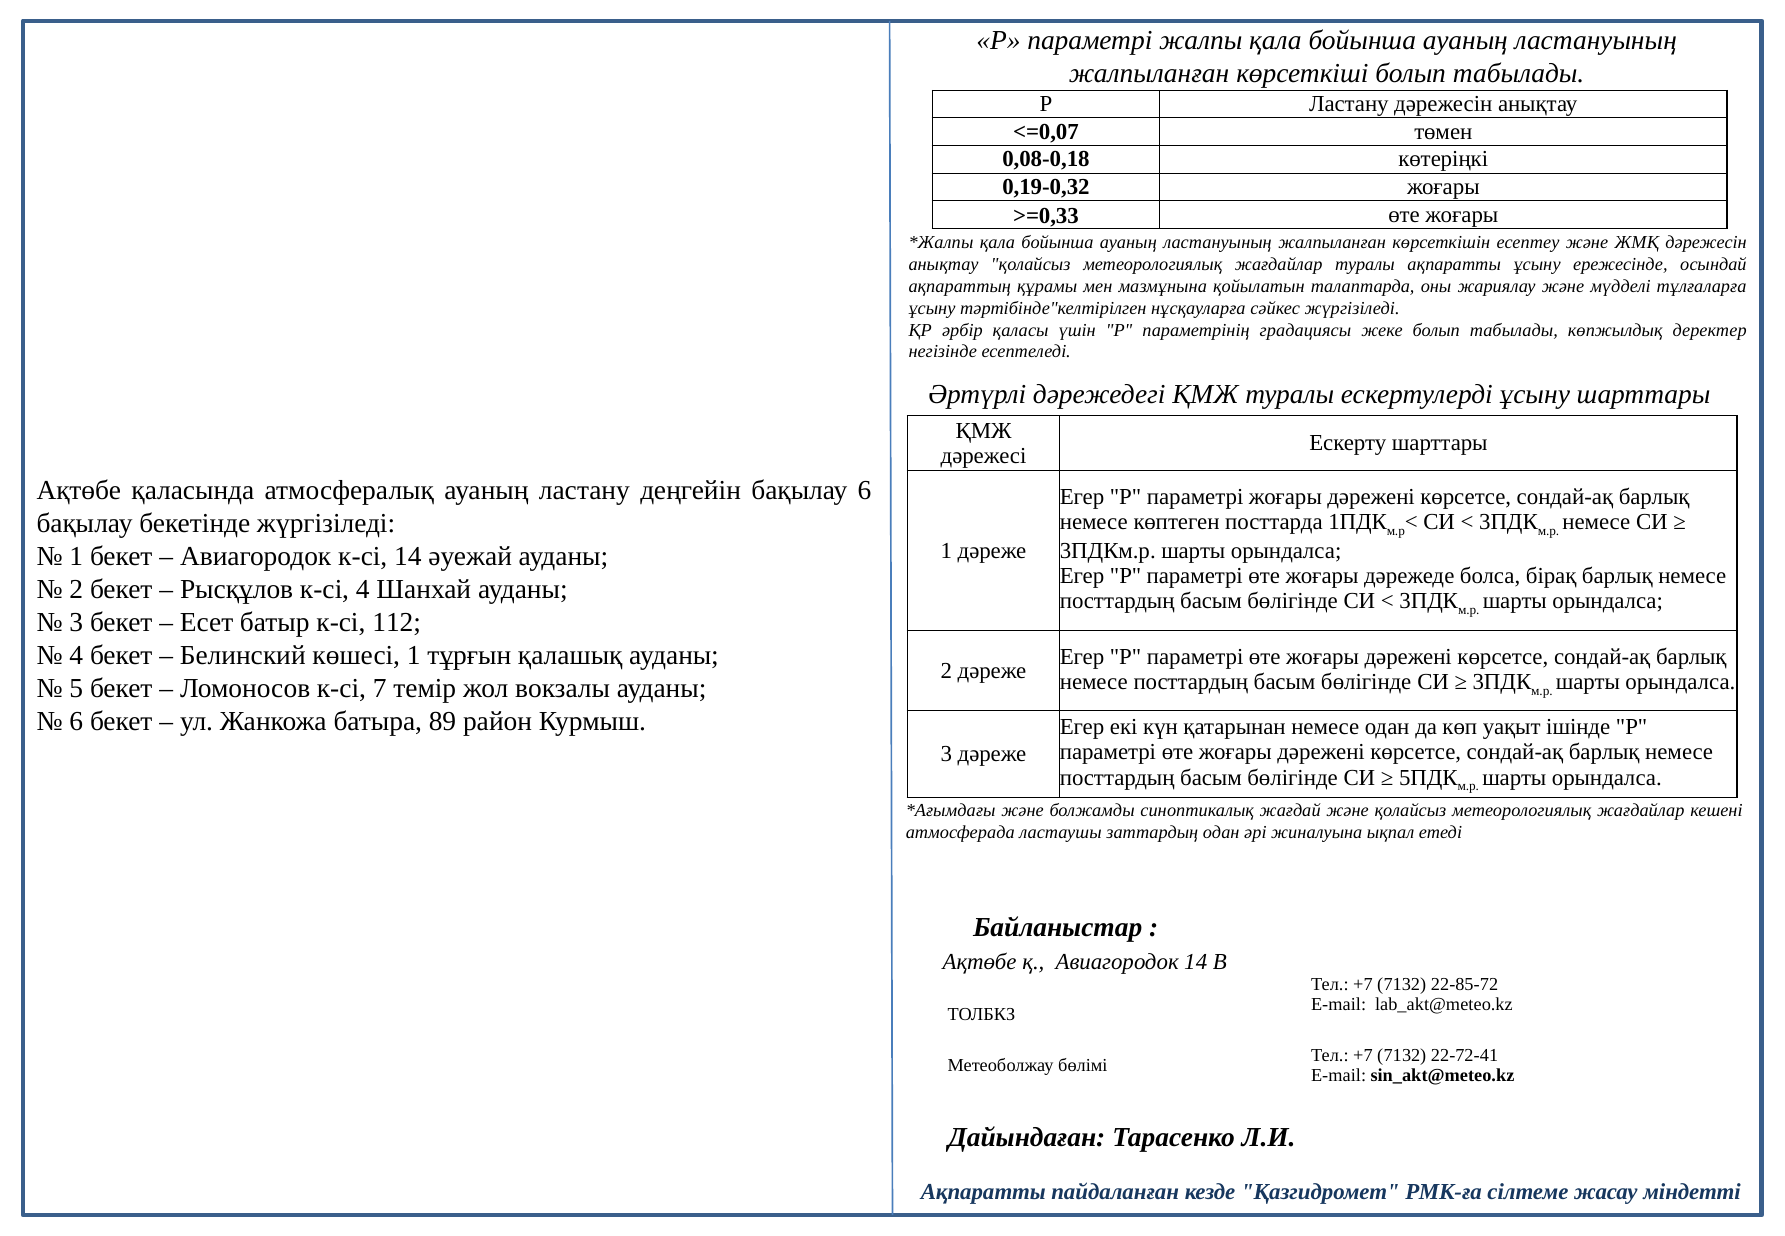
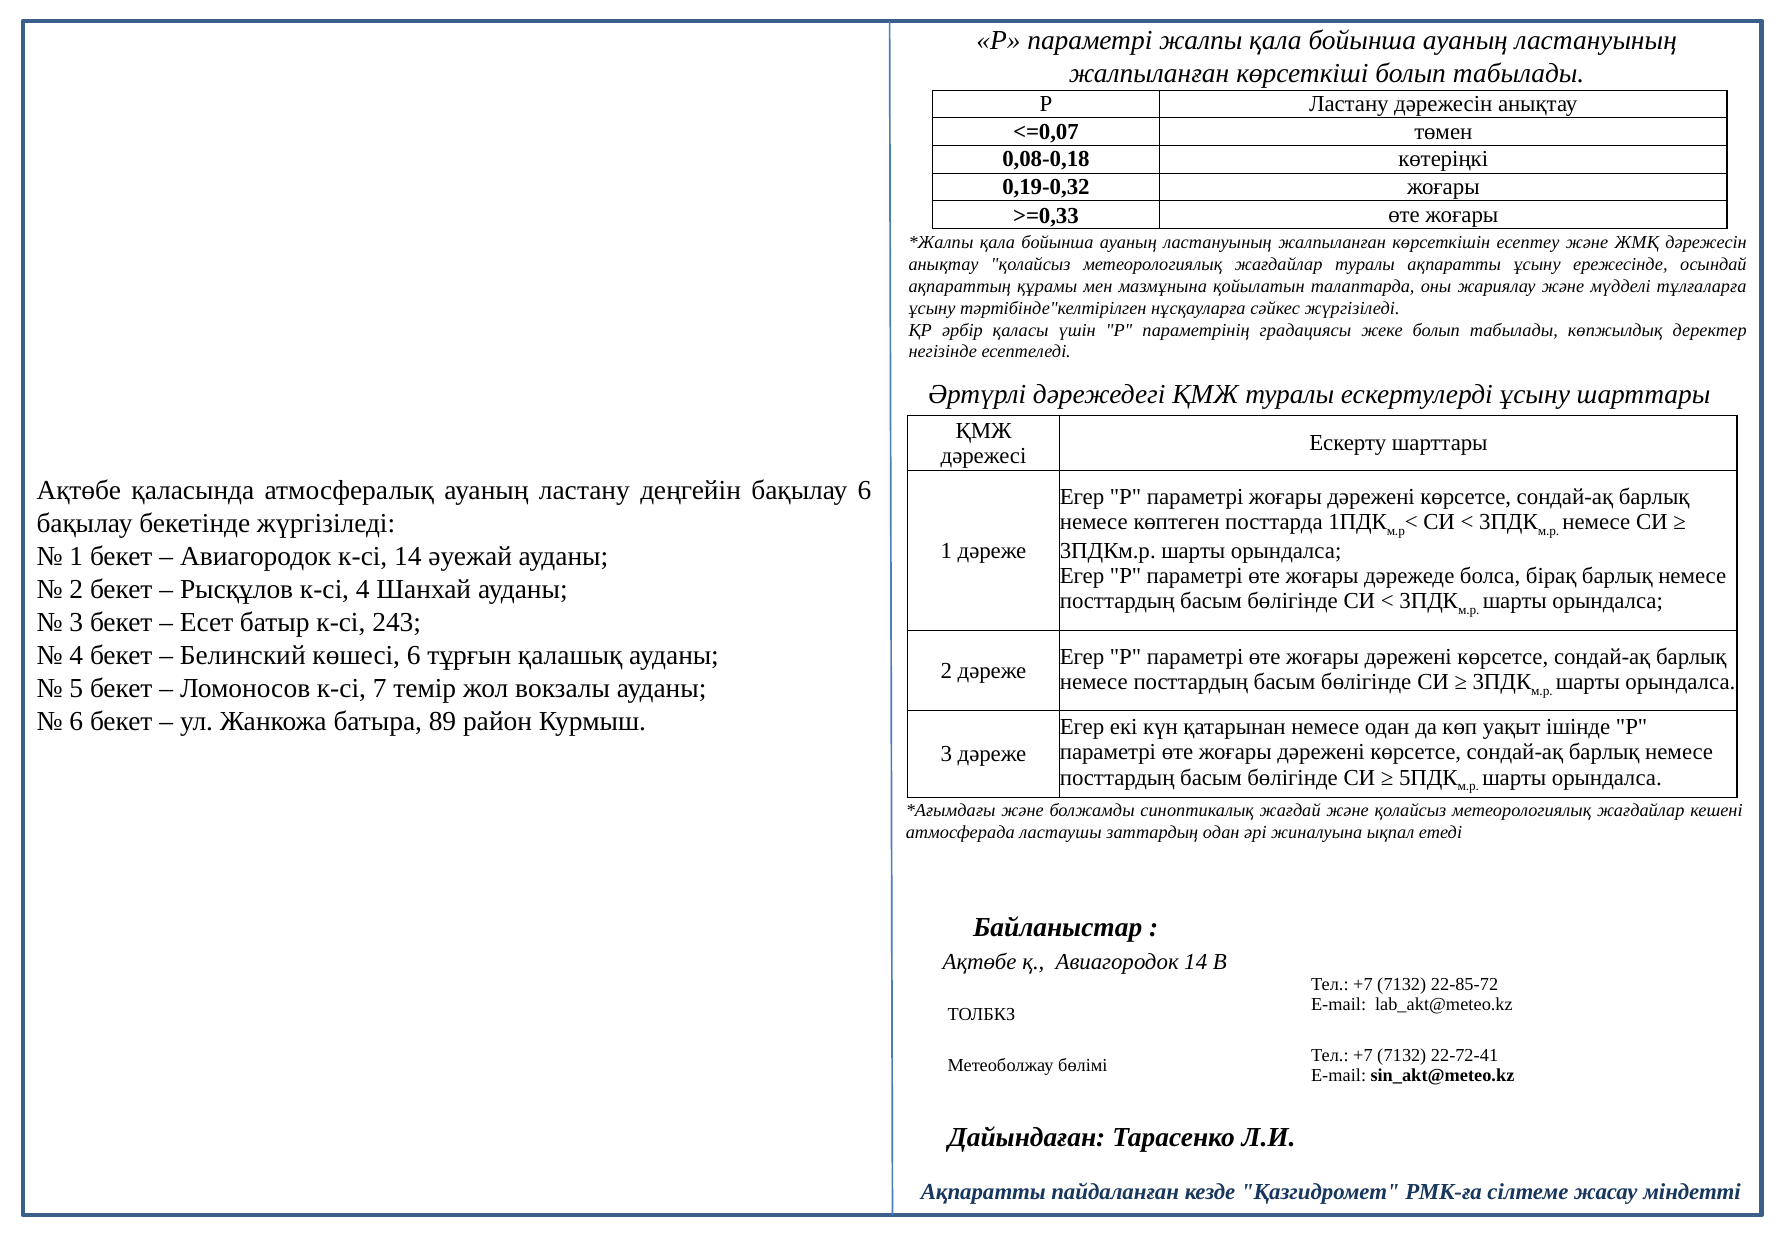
112: 112 -> 243
көшесі 1: 1 -> 6
